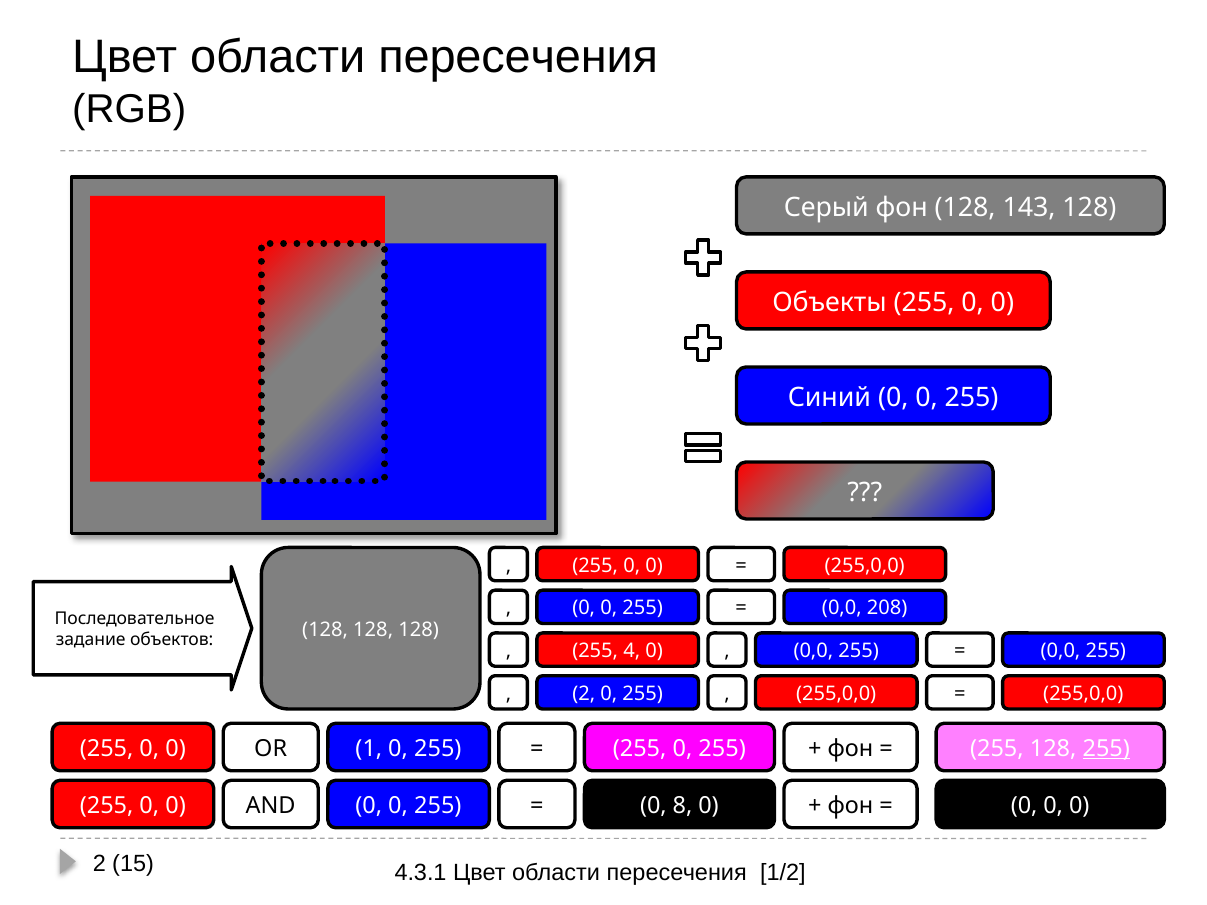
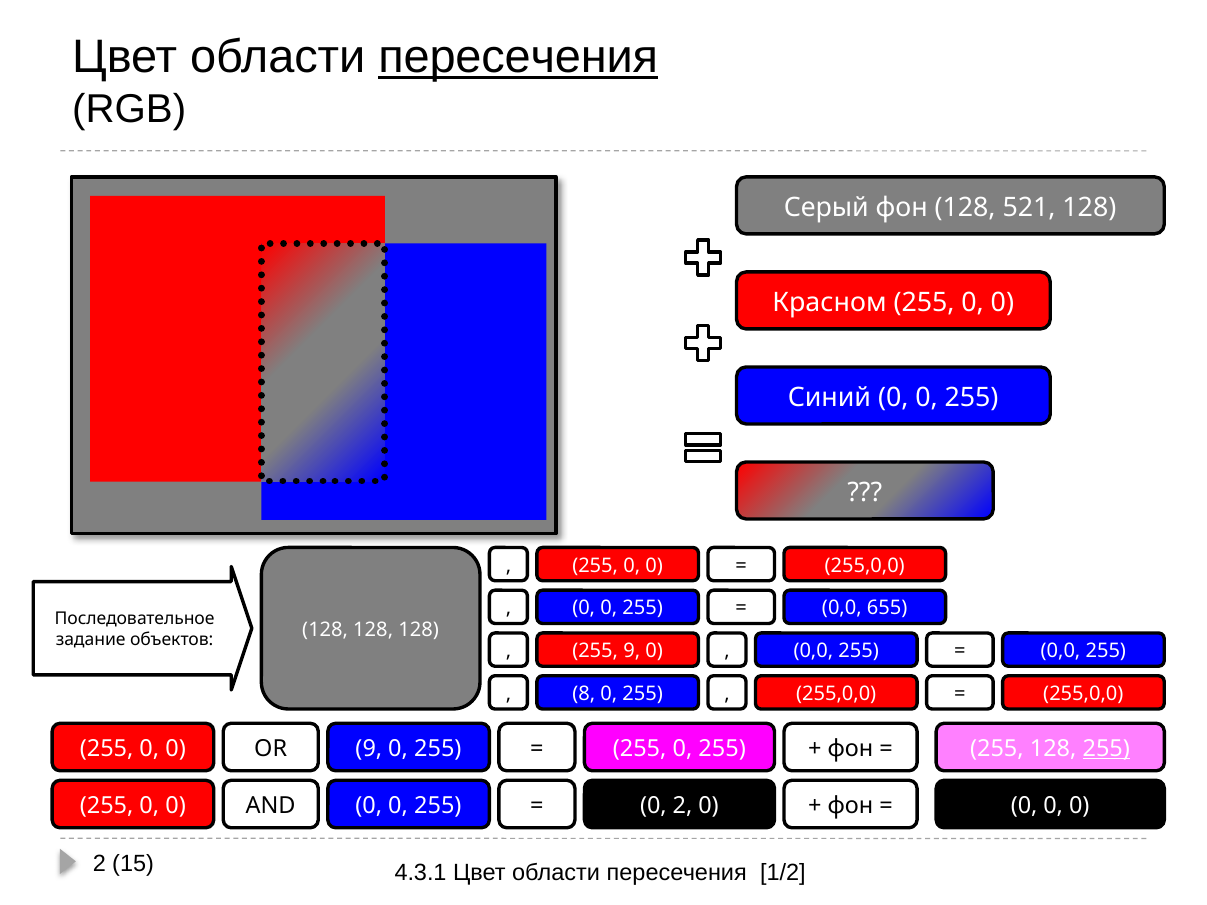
пересечения at (518, 57) underline: none -> present
143: 143 -> 521
Объекты: Объекты -> Красном
208: 208 -> 655
255 4: 4 -> 9
2 at (584, 694): 2 -> 8
OR 1: 1 -> 9
0 8: 8 -> 2
